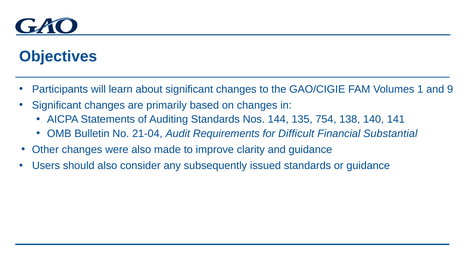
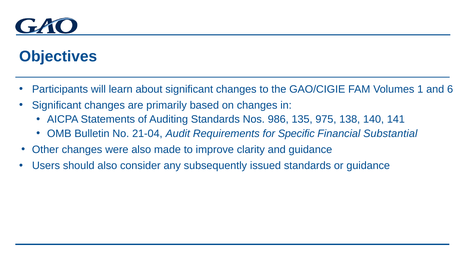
9: 9 -> 6
144: 144 -> 986
754: 754 -> 975
Difficult: Difficult -> Specific
